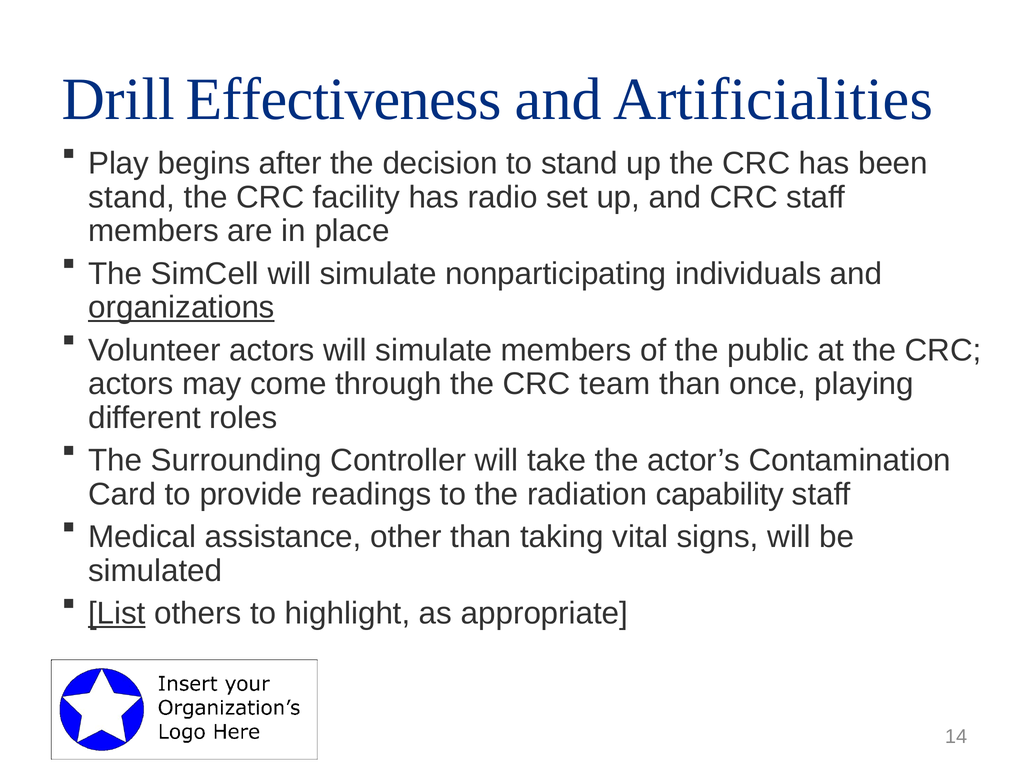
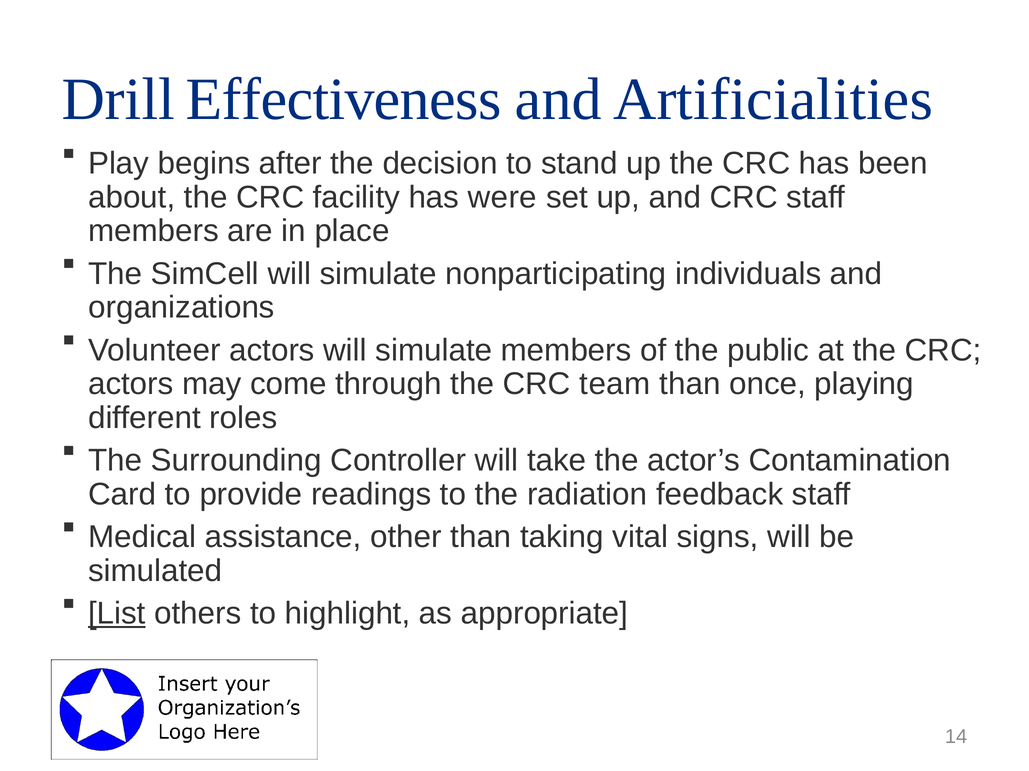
stand at (132, 197): stand -> about
radio: radio -> were
organizations underline: present -> none
capability: capability -> feedback
